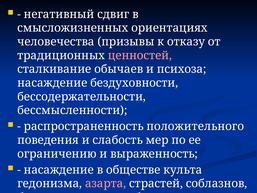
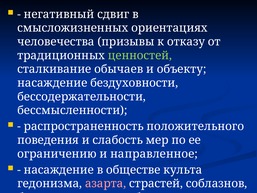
ценностей colour: pink -> light green
психоза: психоза -> объекту
выраженность: выраженность -> направленное
